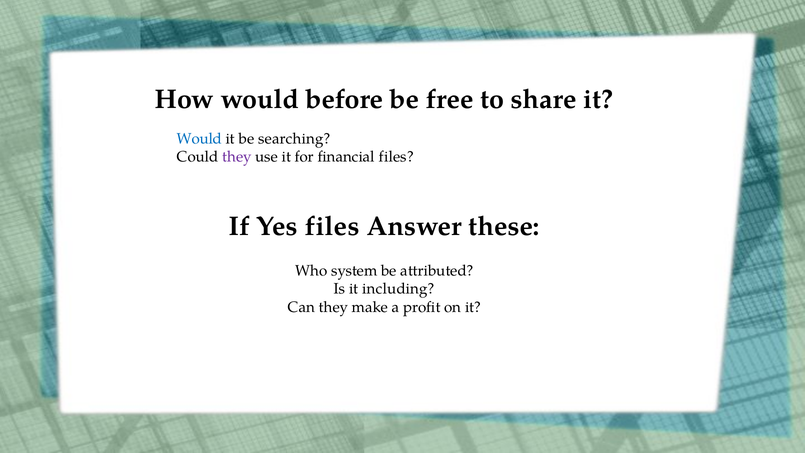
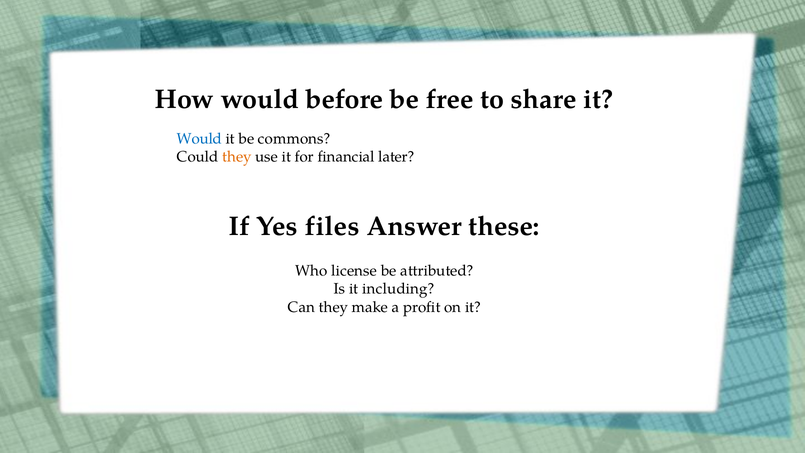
searching: searching -> commons
they at (237, 157) colour: purple -> orange
financial files: files -> later
system: system -> license
